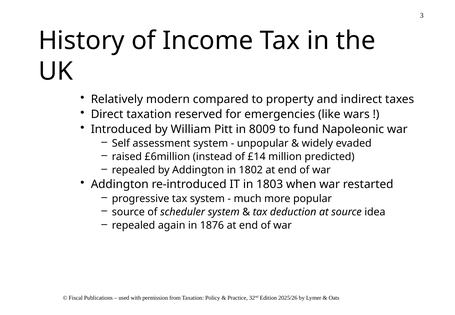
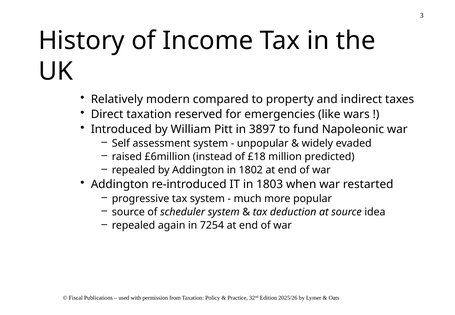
8009: 8009 -> 3897
£14: £14 -> £18
1876: 1876 -> 7254
